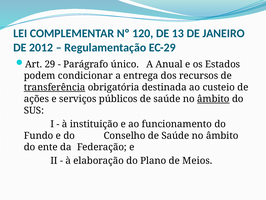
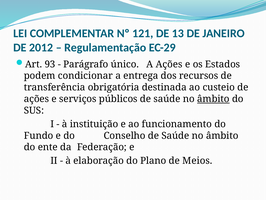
120: 120 -> 121
29: 29 -> 93
A Anual: Anual -> Ações
transferência underline: present -> none
